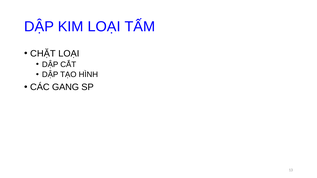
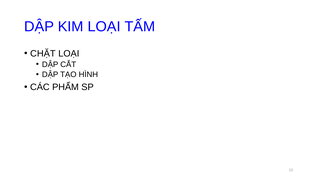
GANG: GANG -> PHẨM
